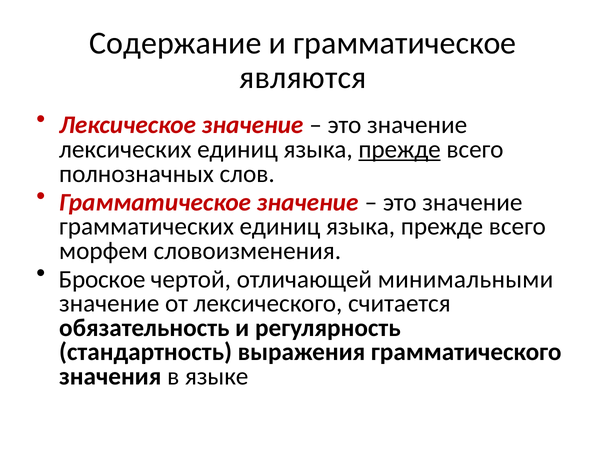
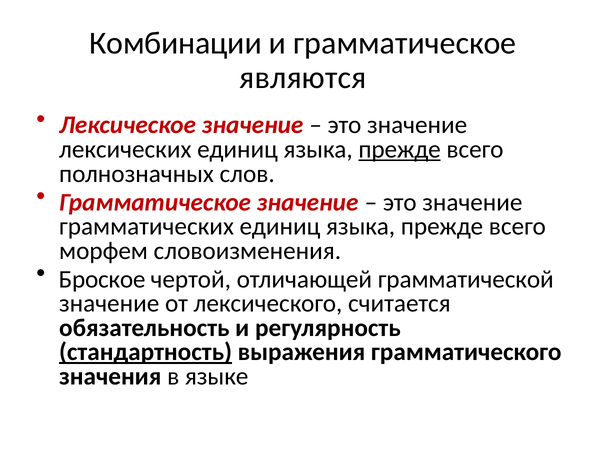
Содержание: Содержание -> Комбинации
минимальными: минимальными -> грамматической
стандартность underline: none -> present
